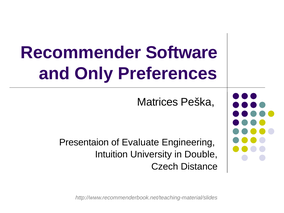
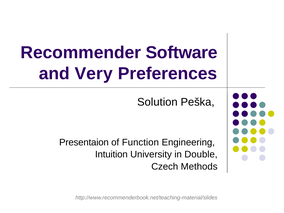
Only: Only -> Very
Matrices: Matrices -> Solution
Evaluate: Evaluate -> Function
Distance: Distance -> Methods
